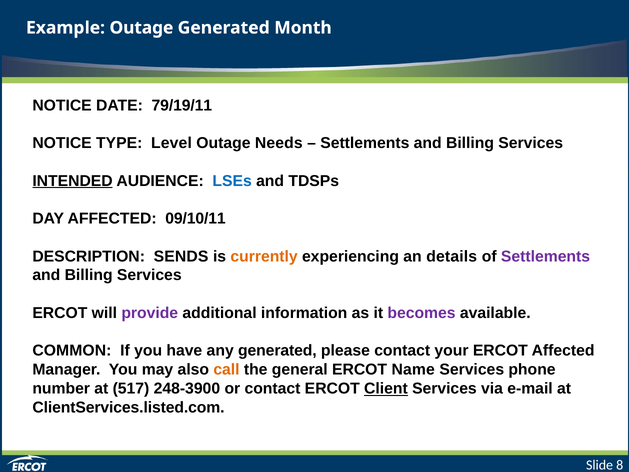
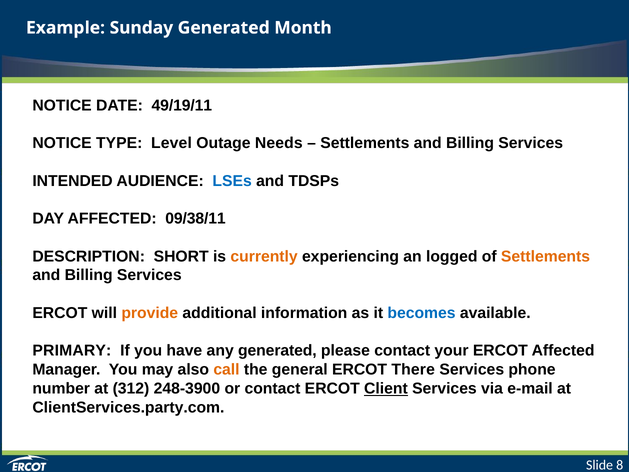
Example Outage: Outage -> Sunday
79/19/11: 79/19/11 -> 49/19/11
INTENDED underline: present -> none
09/10/11: 09/10/11 -> 09/38/11
SENDS: SENDS -> SHORT
details: details -> logged
Settlements at (546, 256) colour: purple -> orange
provide colour: purple -> orange
becomes colour: purple -> blue
COMMON: COMMON -> PRIMARY
Name: Name -> There
517: 517 -> 312
ClientServices.listed.com: ClientServices.listed.com -> ClientServices.party.com
